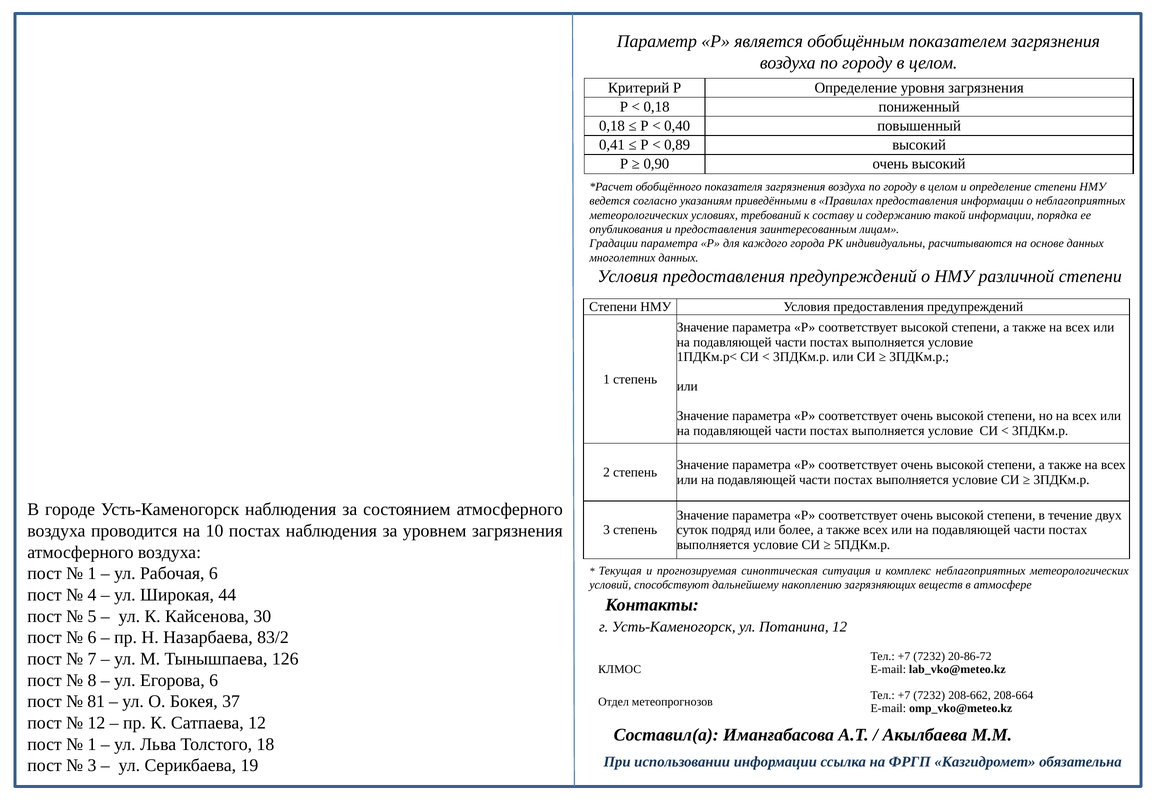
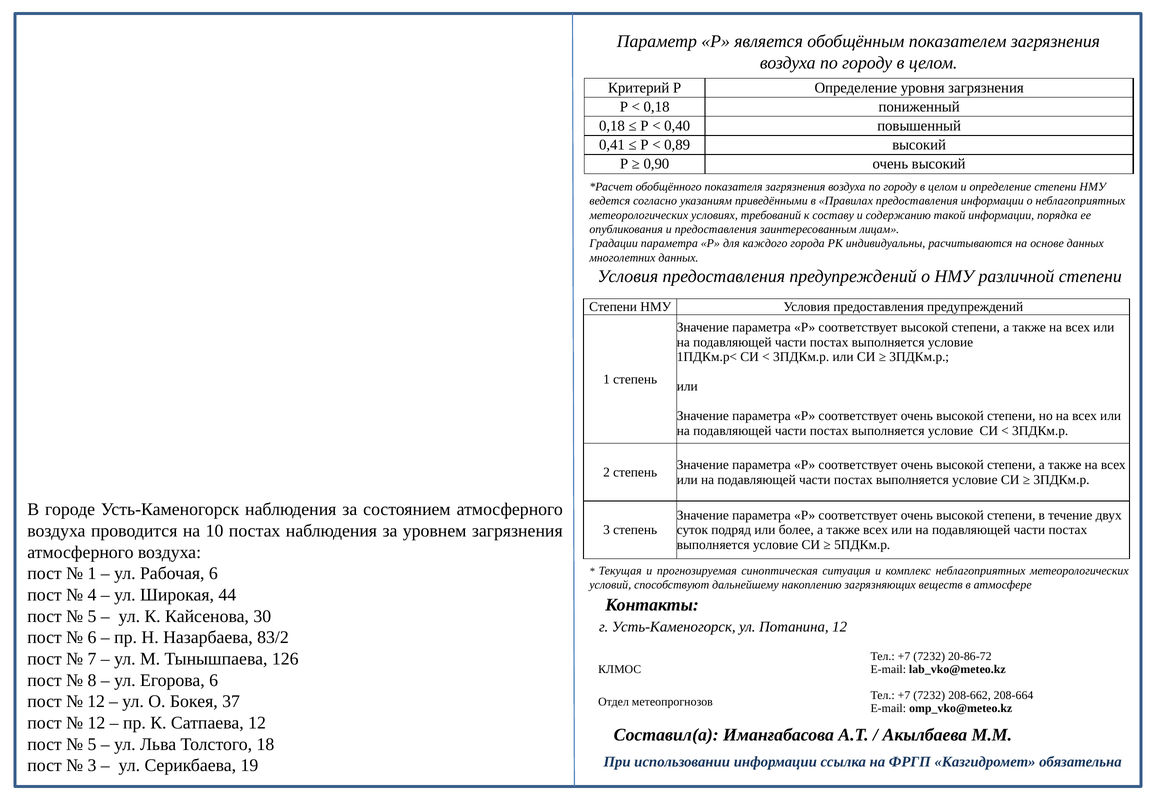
81 at (96, 702): 81 -> 12
1 at (92, 744): 1 -> 5
